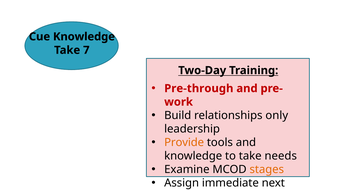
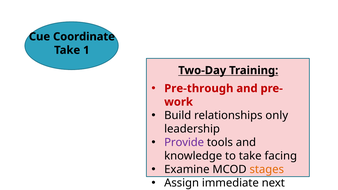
Cue Knowledge: Knowledge -> Coordinate
7: 7 -> 1
Provide colour: orange -> purple
needs: needs -> facing
